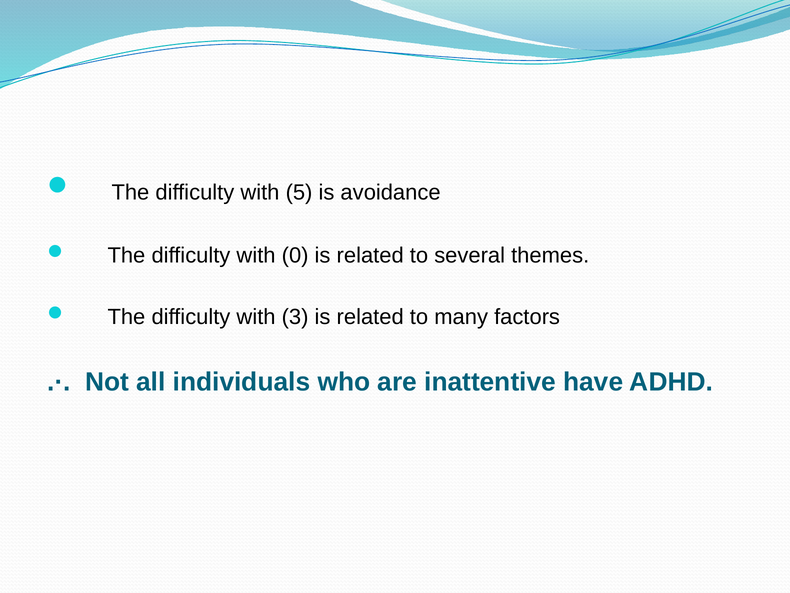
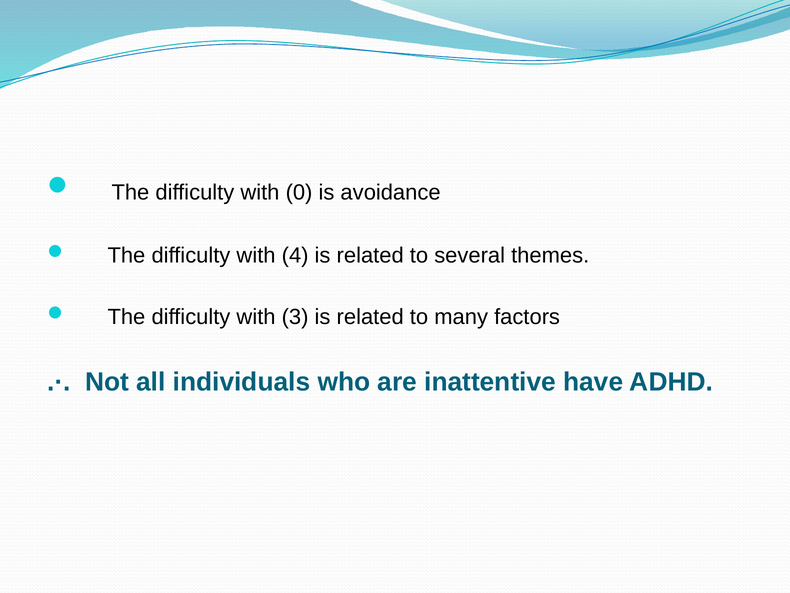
5: 5 -> 0
0: 0 -> 4
